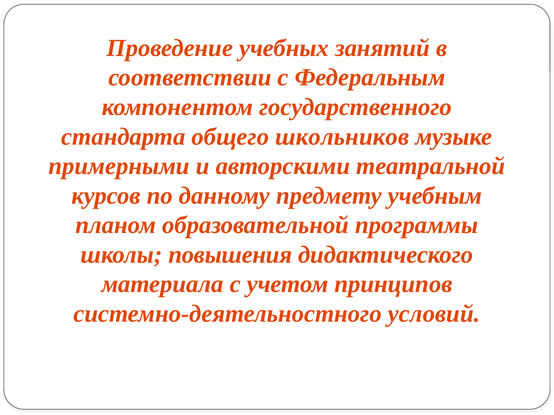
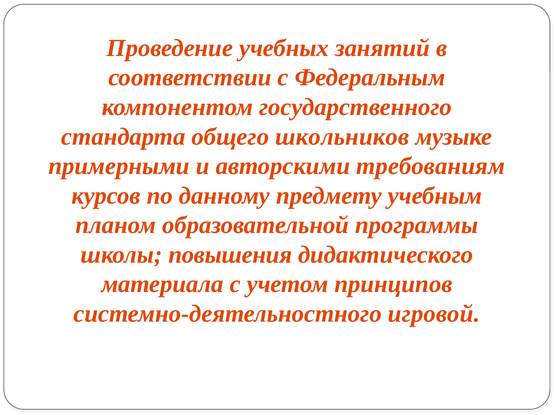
театральной: театральной -> требованиям
условий: условий -> игровой
